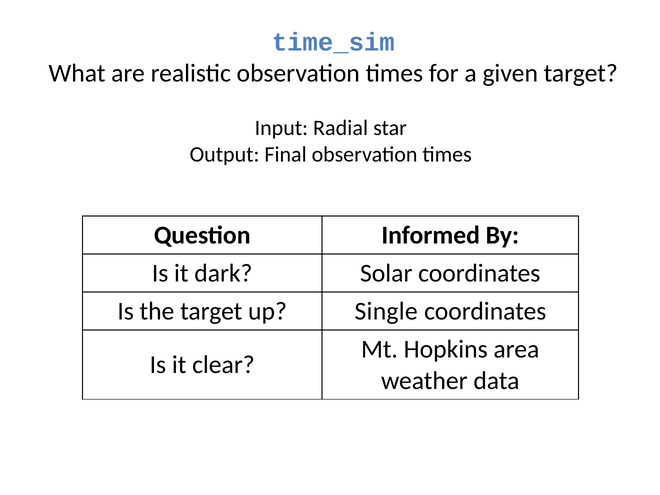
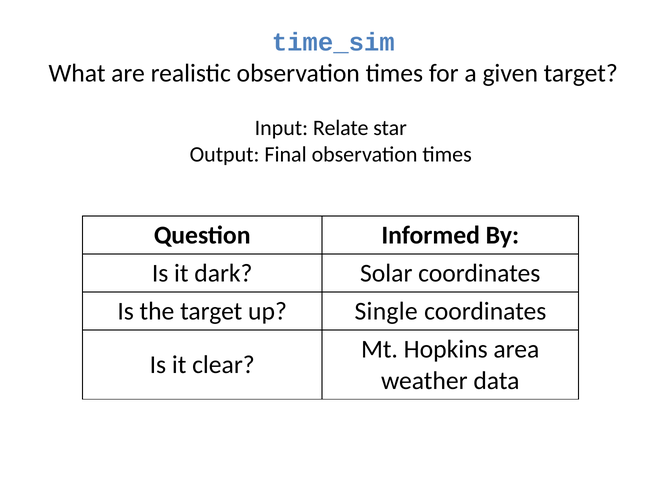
Radial: Radial -> Relate
